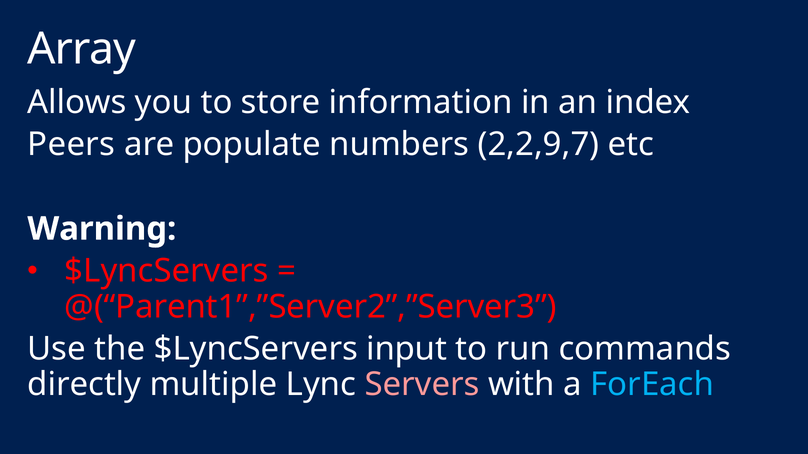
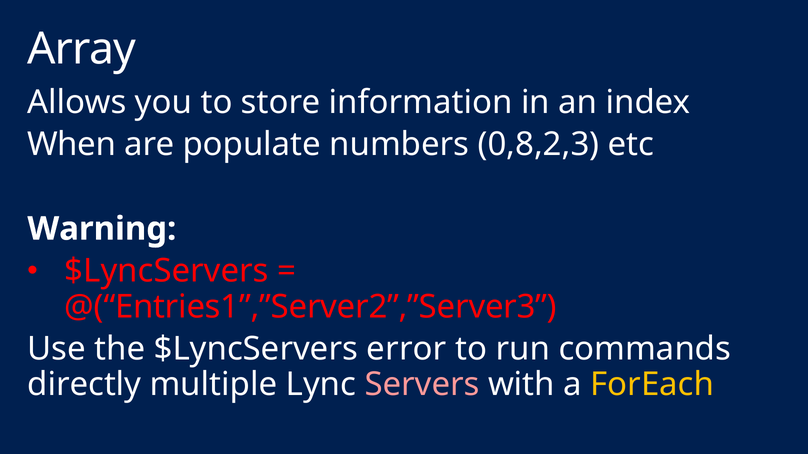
Peers: Peers -> When
2,2,9,7: 2,2,9,7 -> 0,8,2,3
@(“Parent1”,”Server2”,”Server3: @(“Parent1”,”Server2”,”Server3 -> @(“Entries1”,”Server2”,”Server3
input: input -> error
ForEach colour: light blue -> yellow
